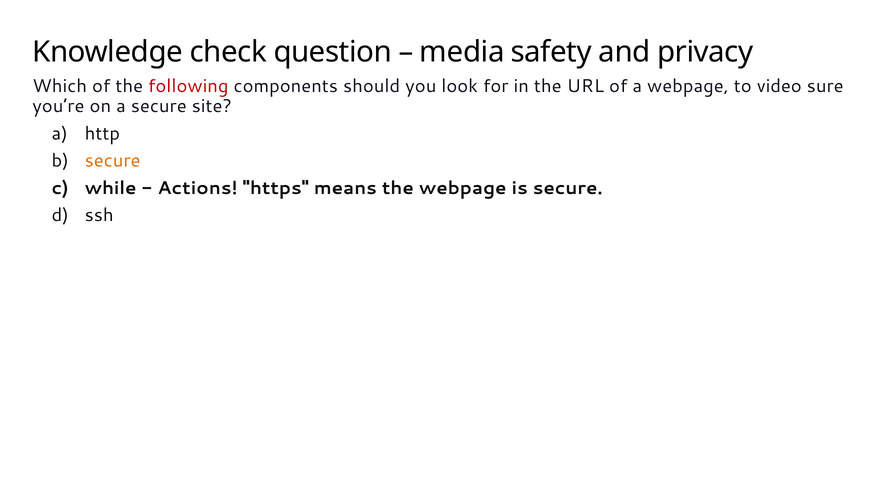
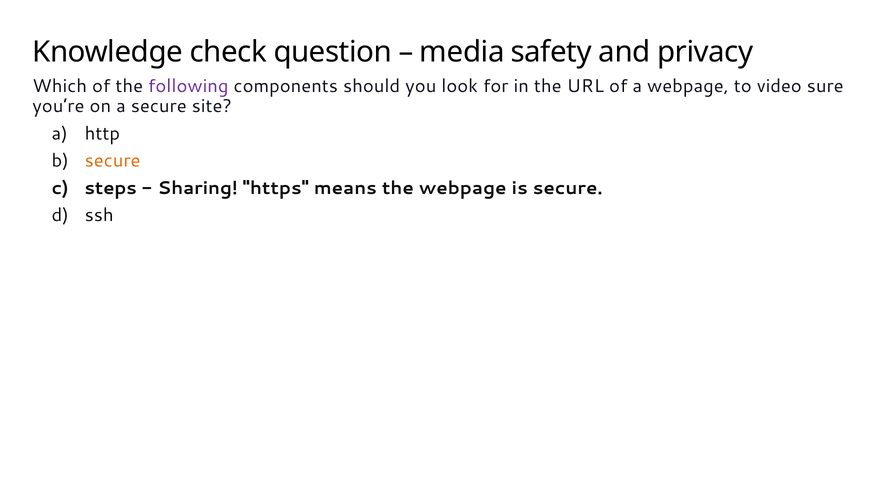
following colour: red -> purple
while: while -> steps
Actions: Actions -> Sharing
